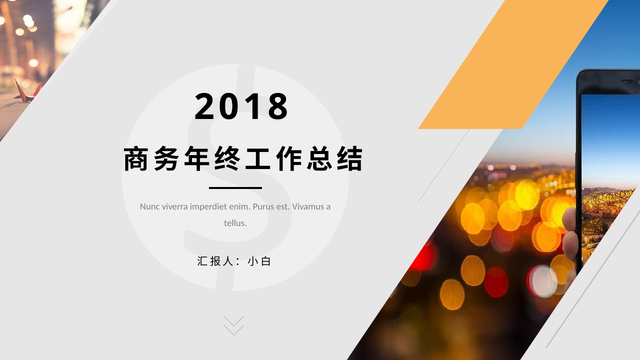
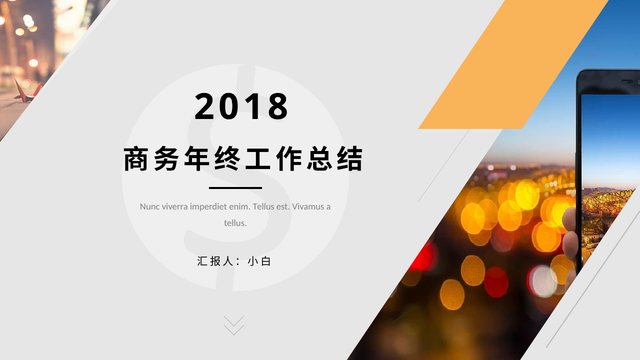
enim Purus: Purus -> Tellus
